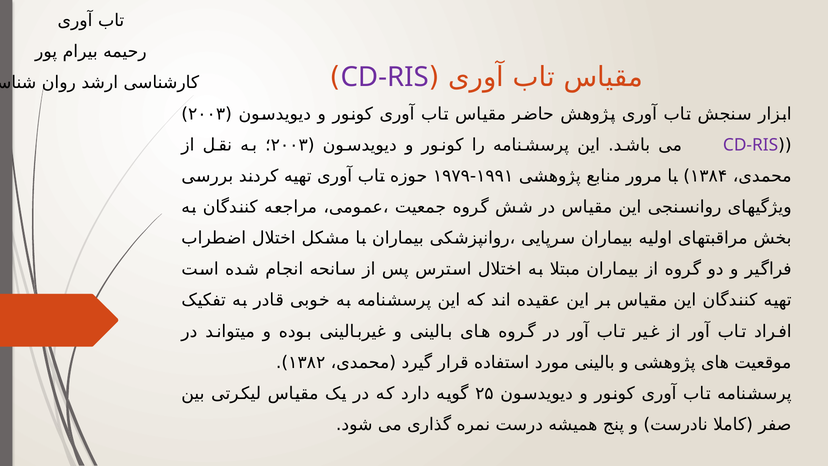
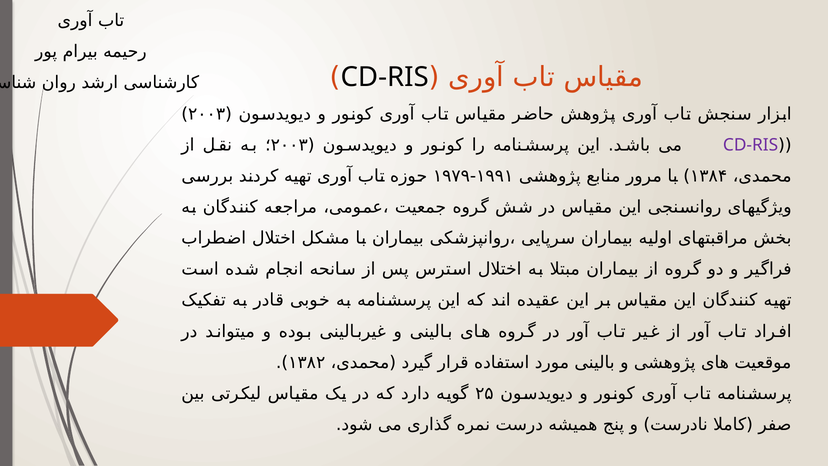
CD-RIS at (385, 77) colour: purple -> black
